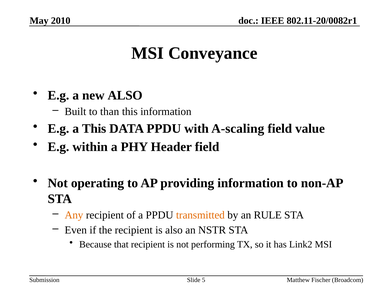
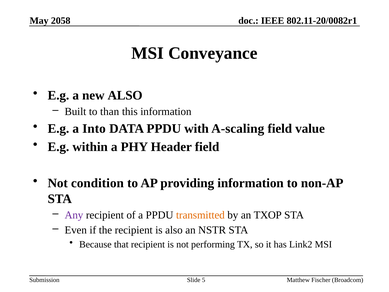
2010: 2010 -> 2058
a This: This -> Into
operating: operating -> condition
Any colour: orange -> purple
RULE: RULE -> TXOP
